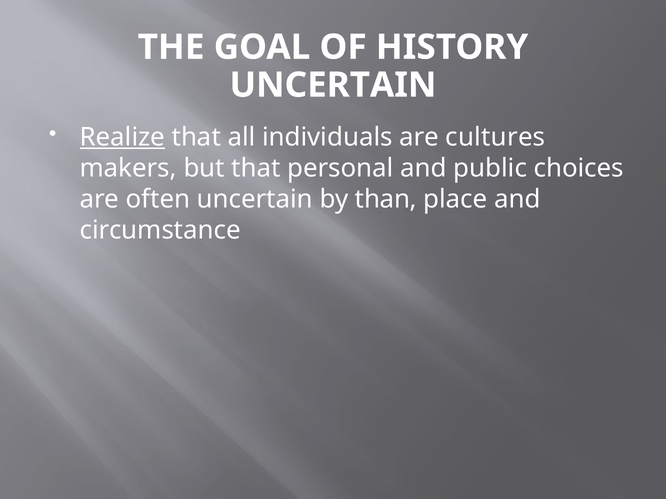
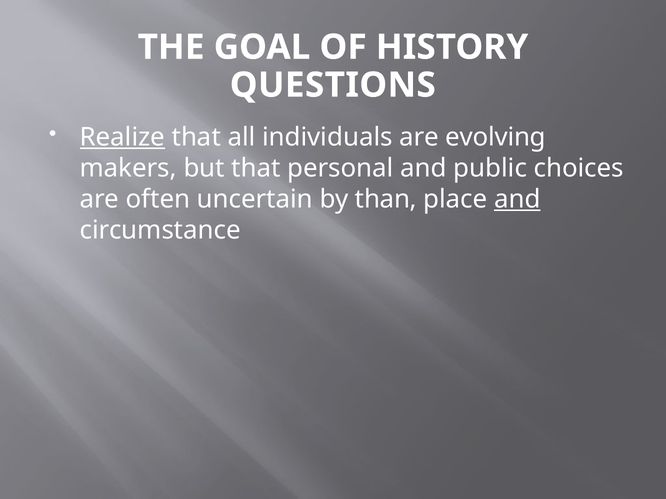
UNCERTAIN at (333, 85): UNCERTAIN -> QUESTIONS
cultures: cultures -> evolving
and at (517, 199) underline: none -> present
